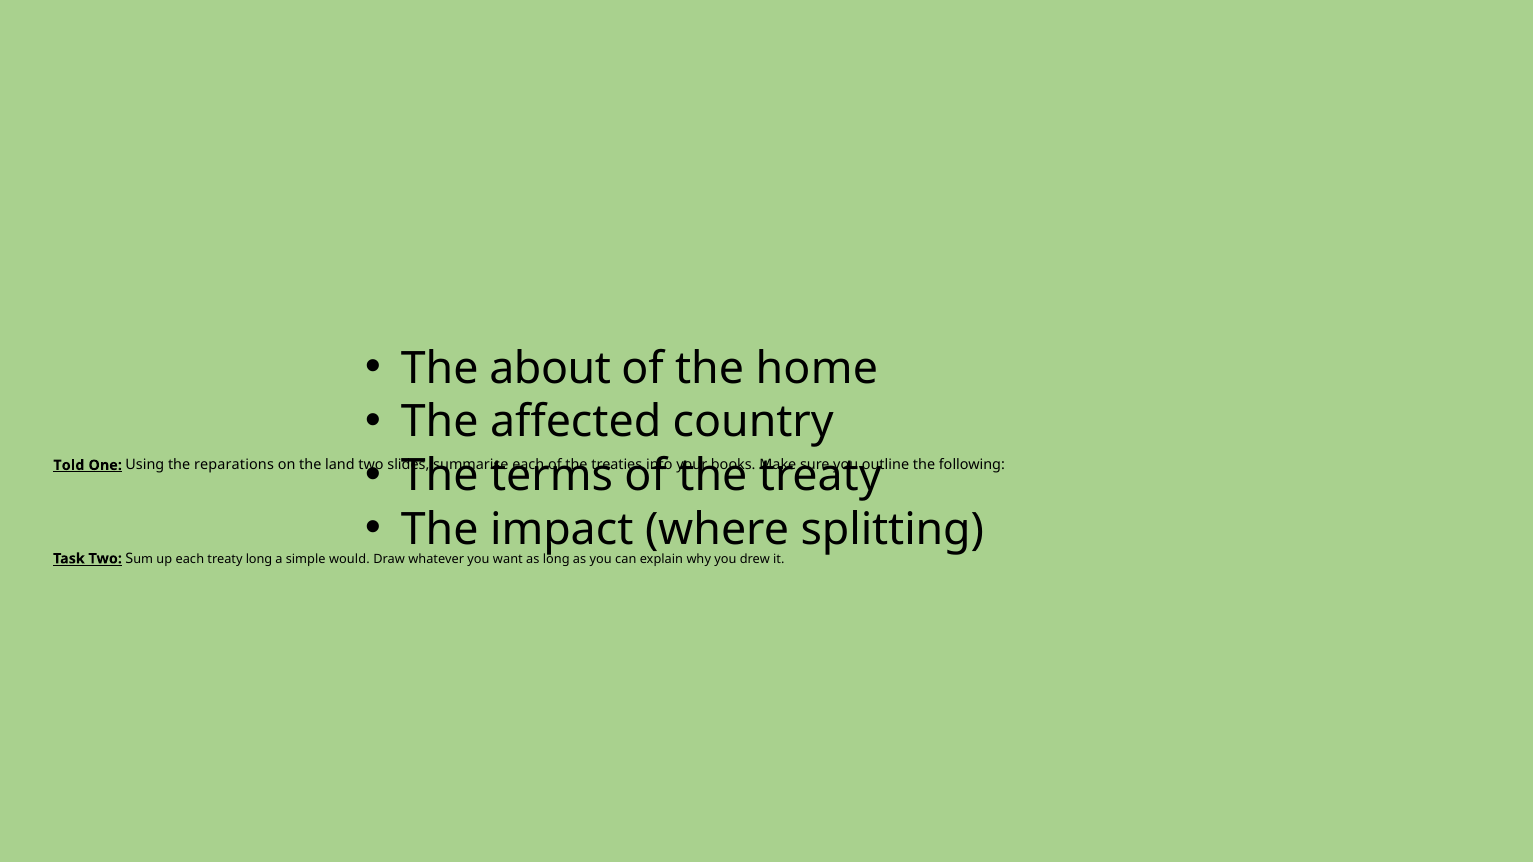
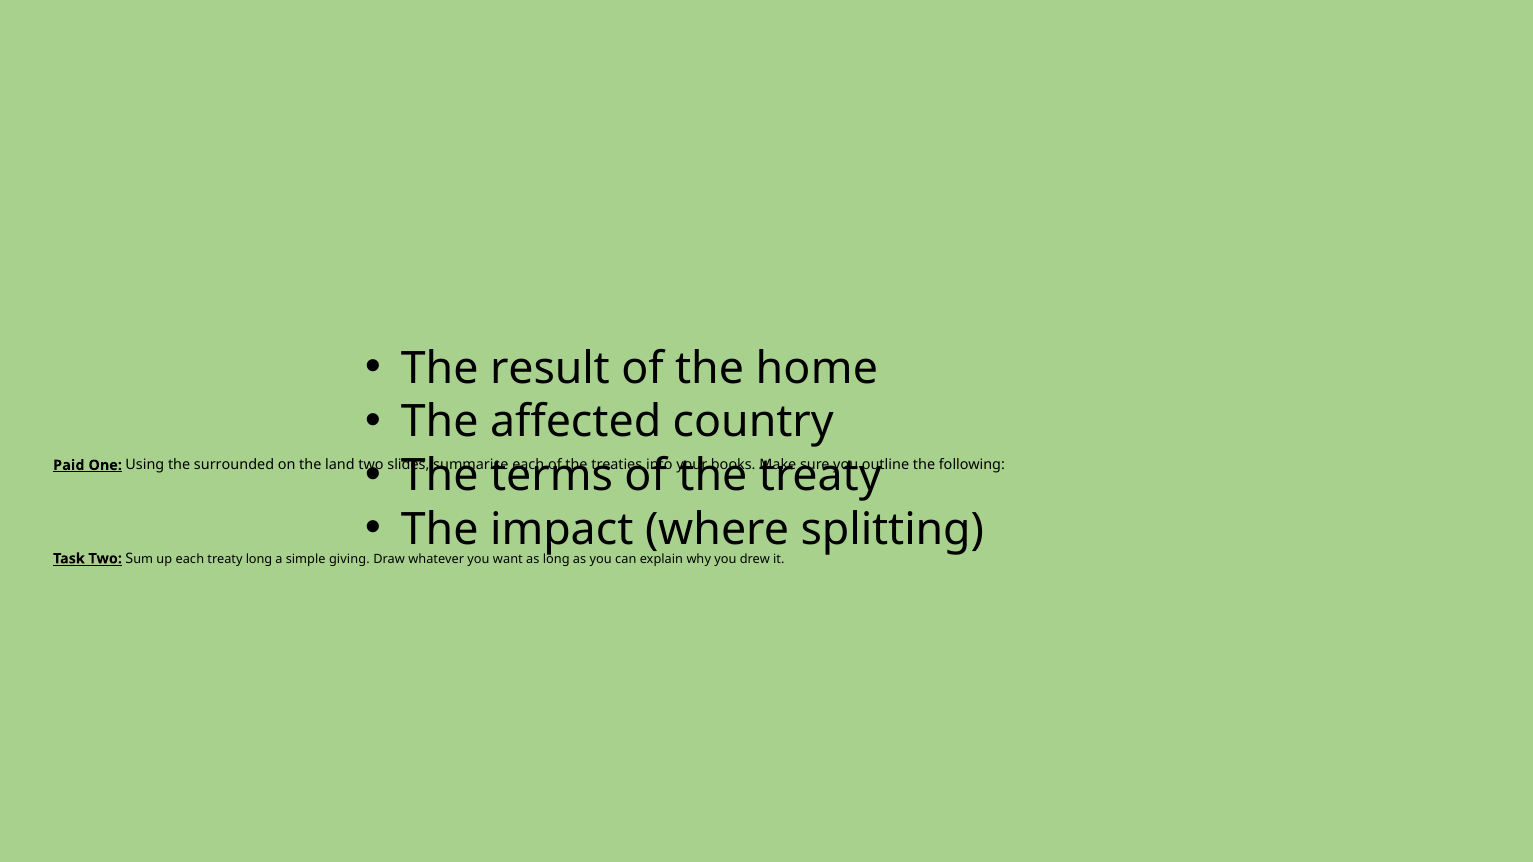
about: about -> result
Told: Told -> Paid
reparations: reparations -> surrounded
would: would -> giving
